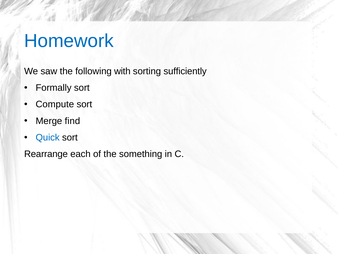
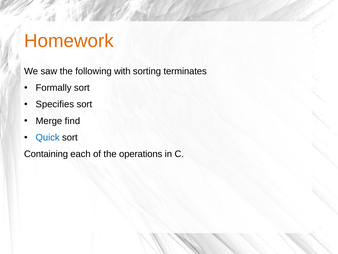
Homework colour: blue -> orange
sufficiently: sufficiently -> terminates
Compute: Compute -> Specifies
Rearrange: Rearrange -> Containing
something: something -> operations
